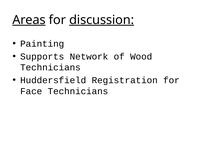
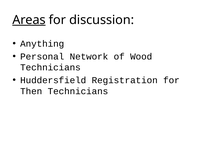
discussion underline: present -> none
Painting: Painting -> Anything
Supports: Supports -> Personal
Face: Face -> Then
